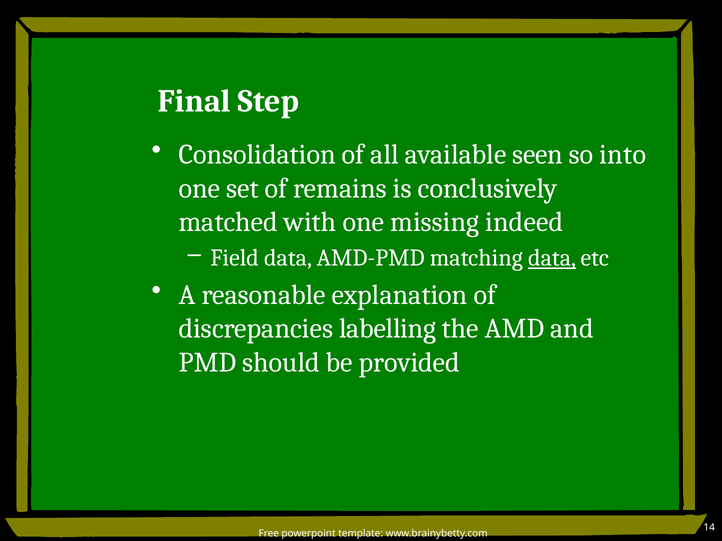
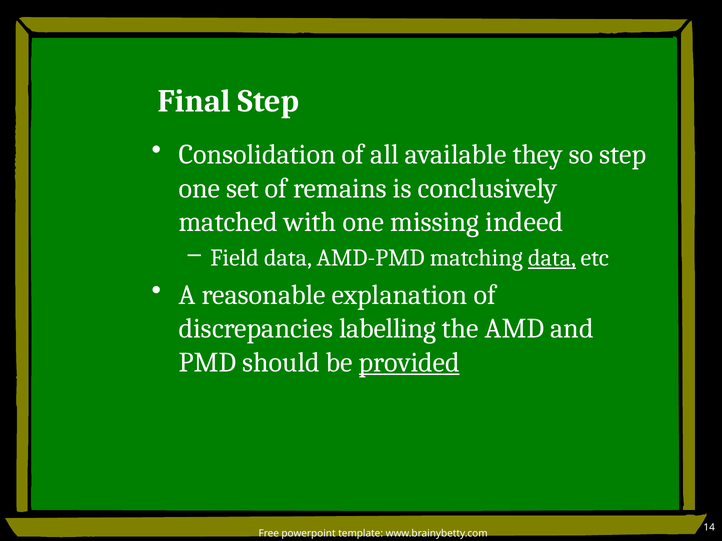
seen: seen -> they
so into: into -> step
provided underline: none -> present
